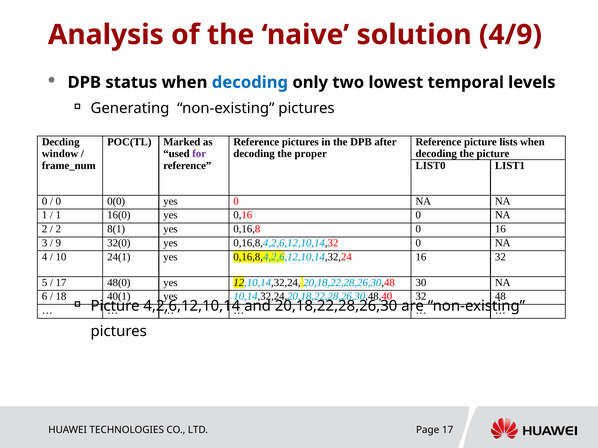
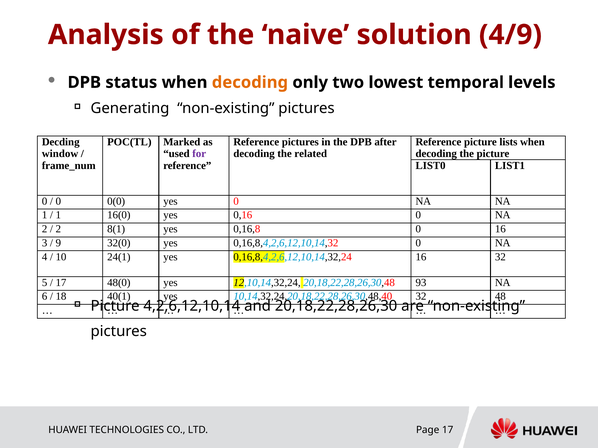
decoding at (250, 82) colour: blue -> orange
proper: proper -> related
30: 30 -> 93
